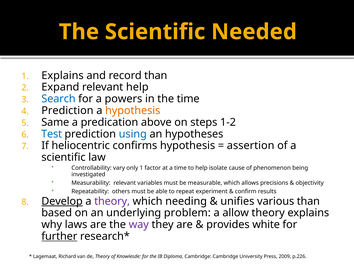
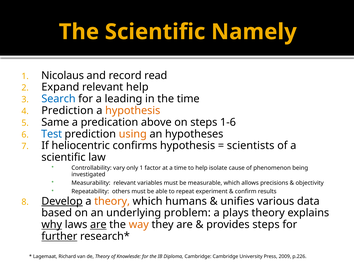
Needed: Needed -> Namely
1 Explains: Explains -> Nicolaus
record than: than -> read
powers: powers -> leading
1-2: 1-2 -> 1-6
using colour: blue -> orange
assertion: assertion -> scientists
theory at (112, 201) colour: purple -> orange
needing: needing -> humans
various than: than -> data
allow: allow -> plays
why underline: none -> present
are at (98, 224) underline: none -> present
way colour: purple -> orange
provides white: white -> steps
